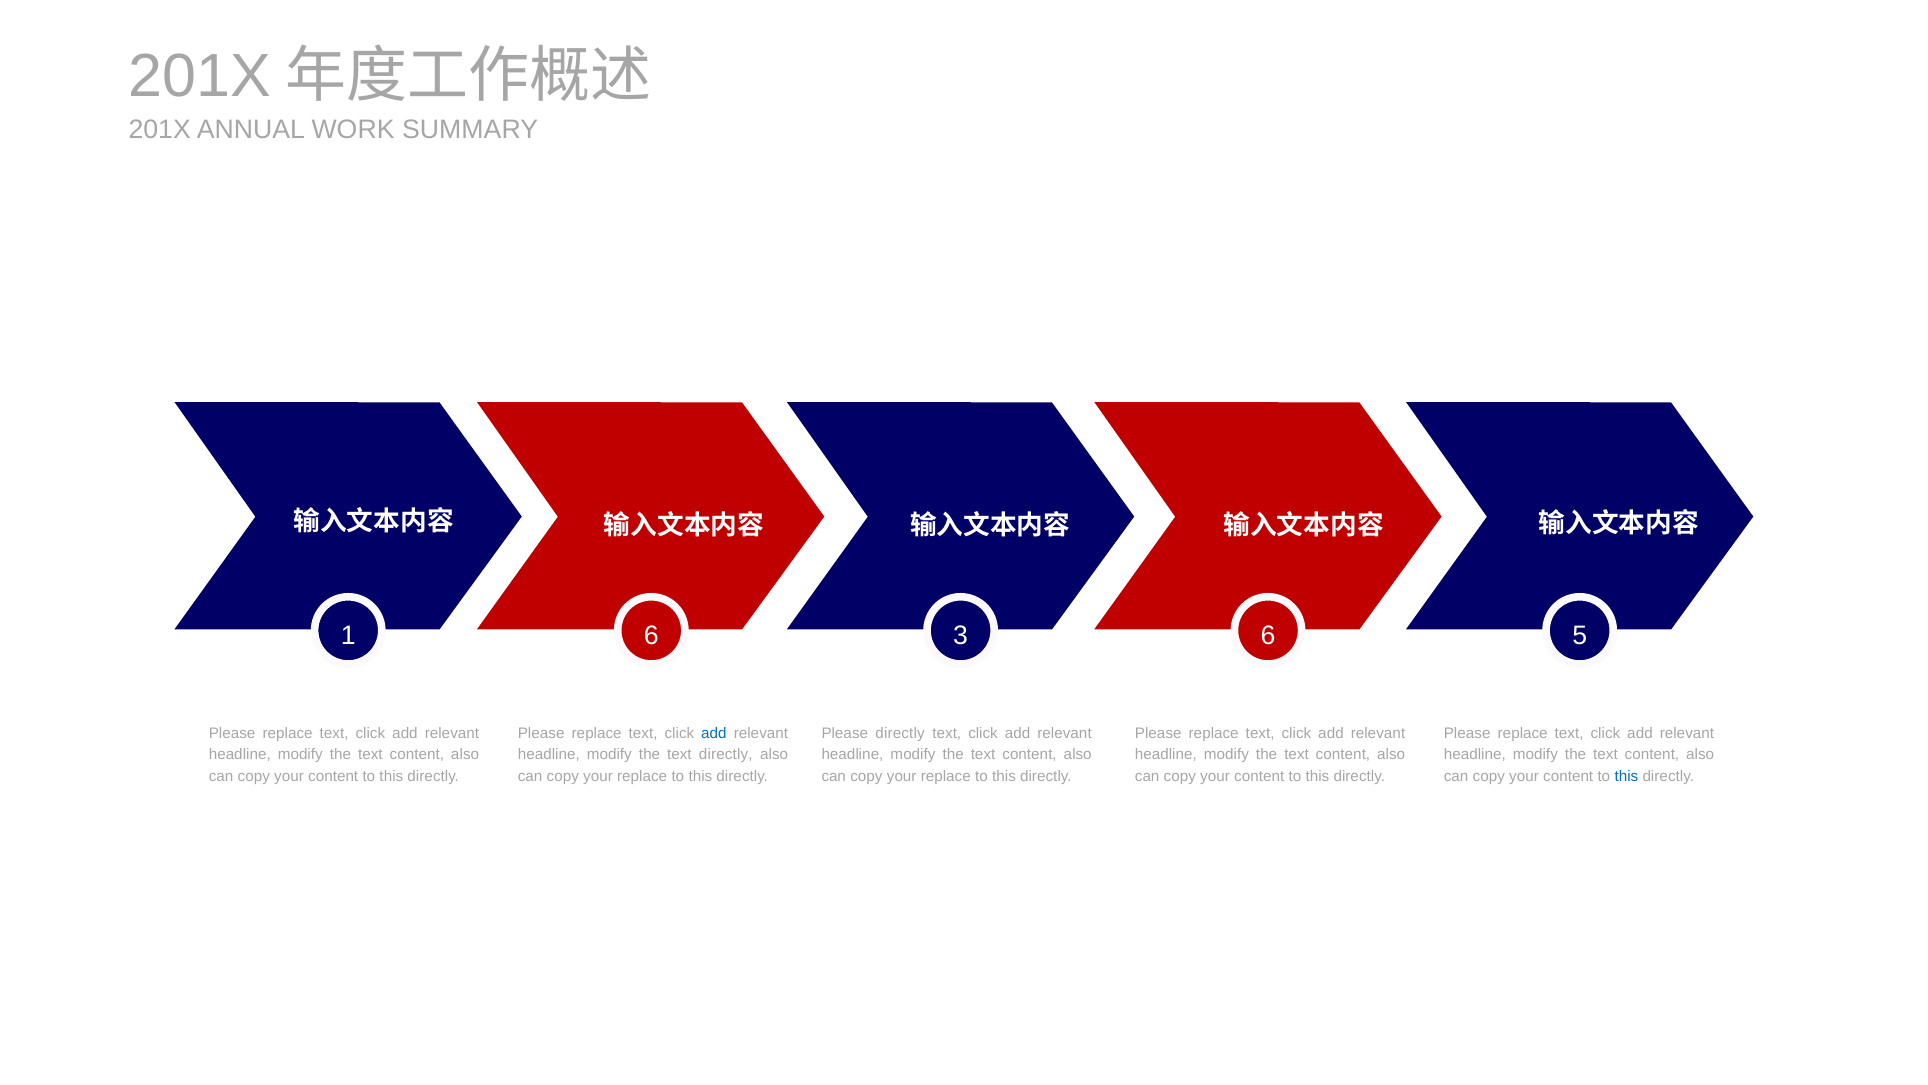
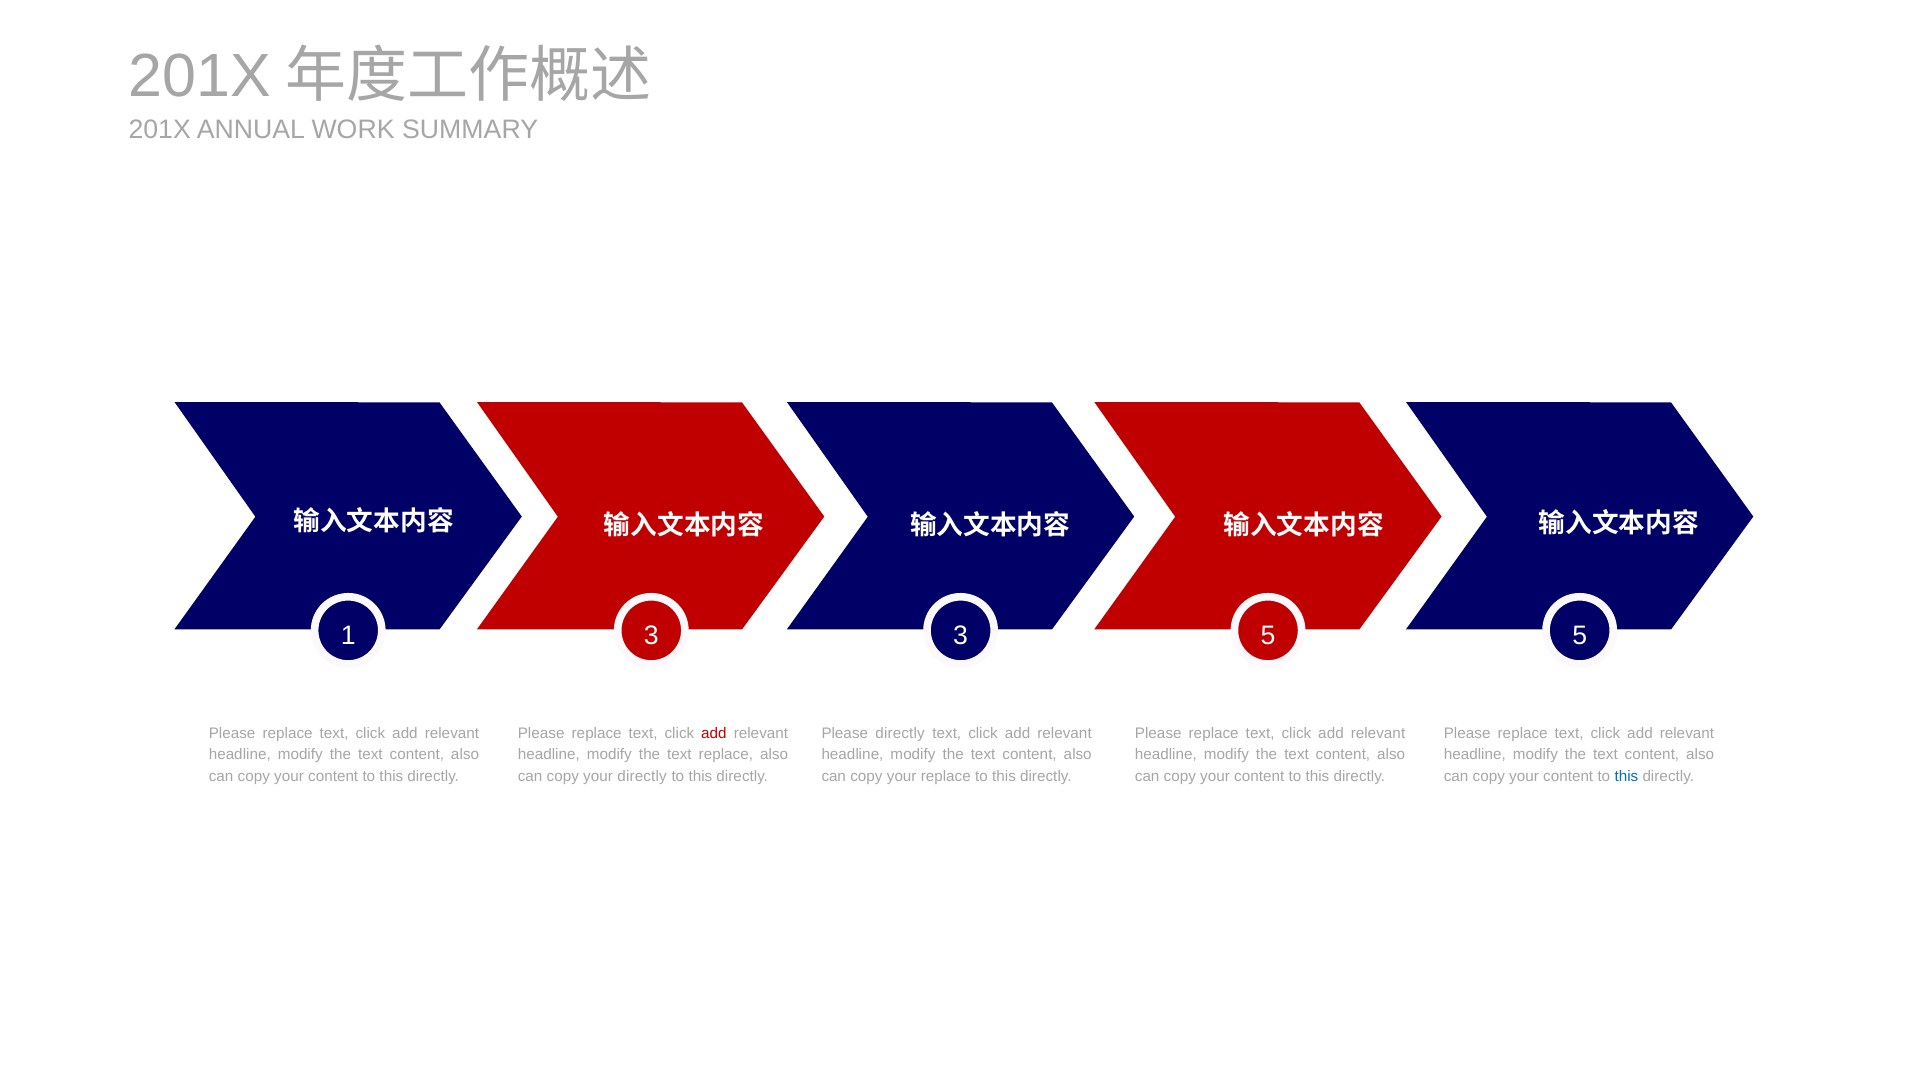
1 6: 6 -> 3
3 6: 6 -> 5
add at (714, 733) colour: blue -> red
text directly: directly -> replace
replace at (642, 776): replace -> directly
